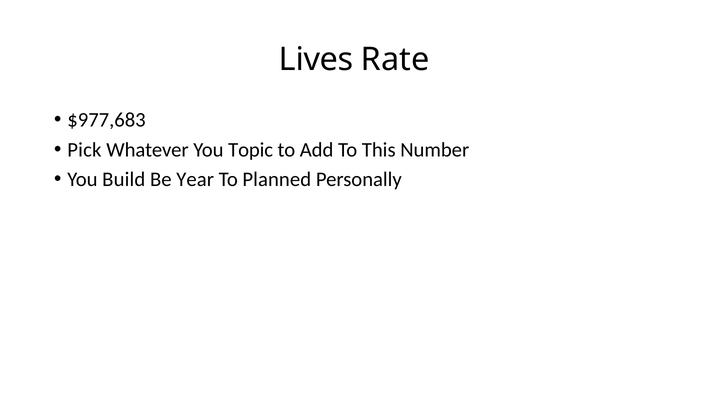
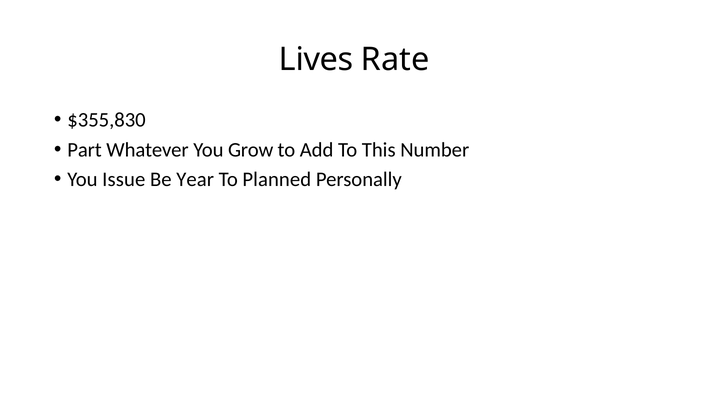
$977,683: $977,683 -> $355,830
Pick: Pick -> Part
Topic: Topic -> Grow
Build: Build -> Issue
